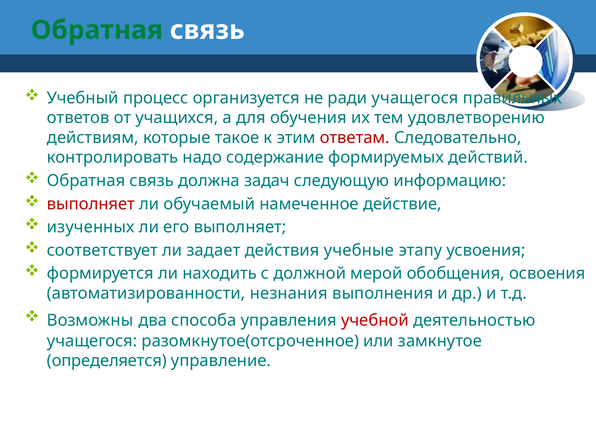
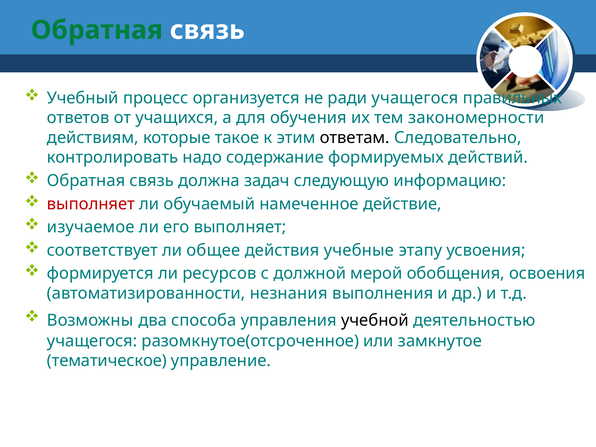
удовлетворению: удовлетворению -> закономерности
ответам colour: red -> black
изученных: изученных -> изучаемое
задает: задает -> общее
находить: находить -> ресурсов
учебной colour: red -> black
определяется: определяется -> тематическое
